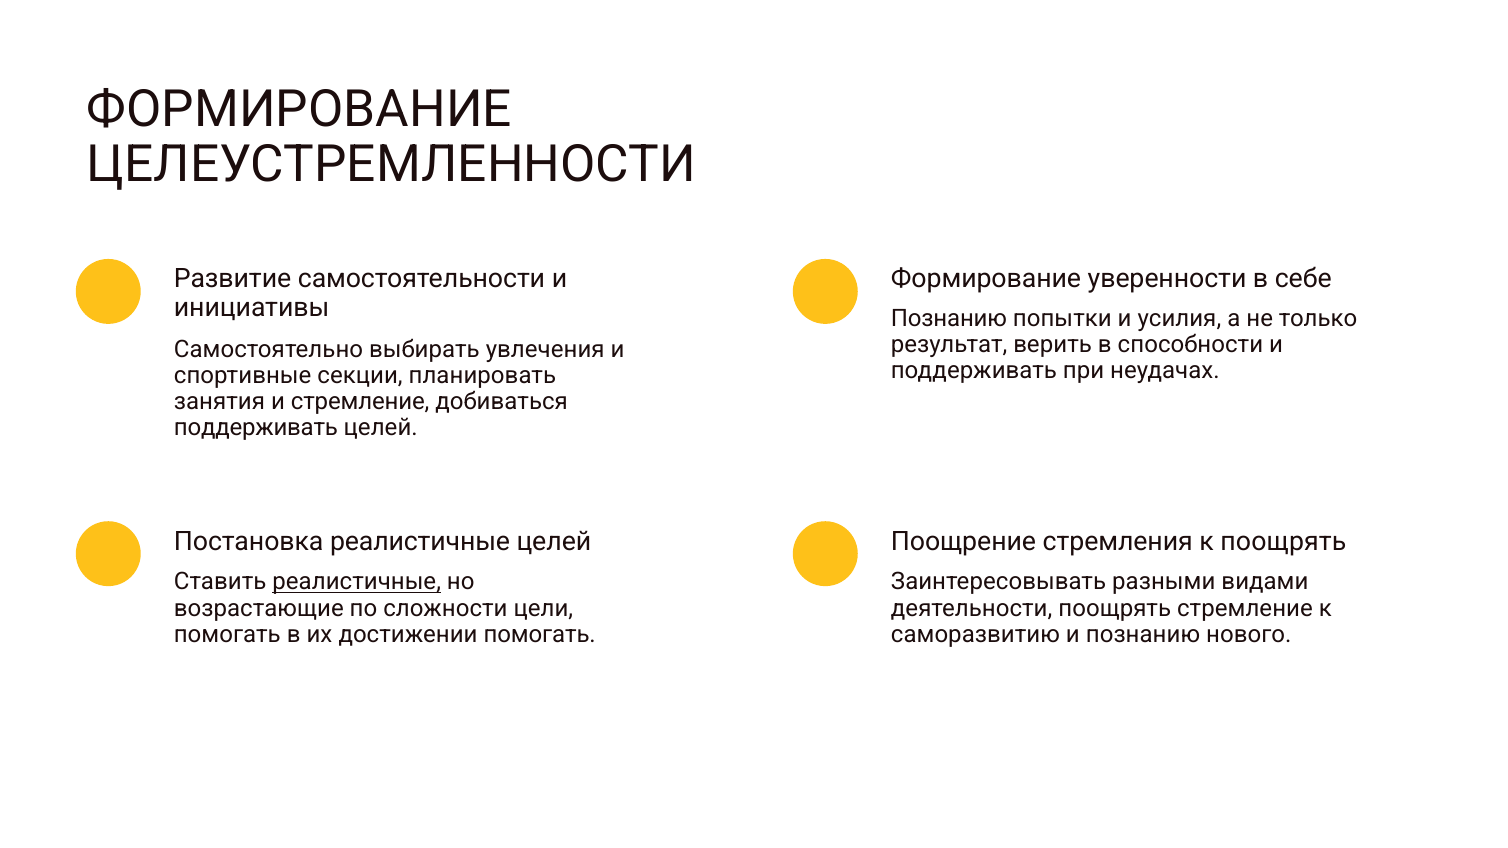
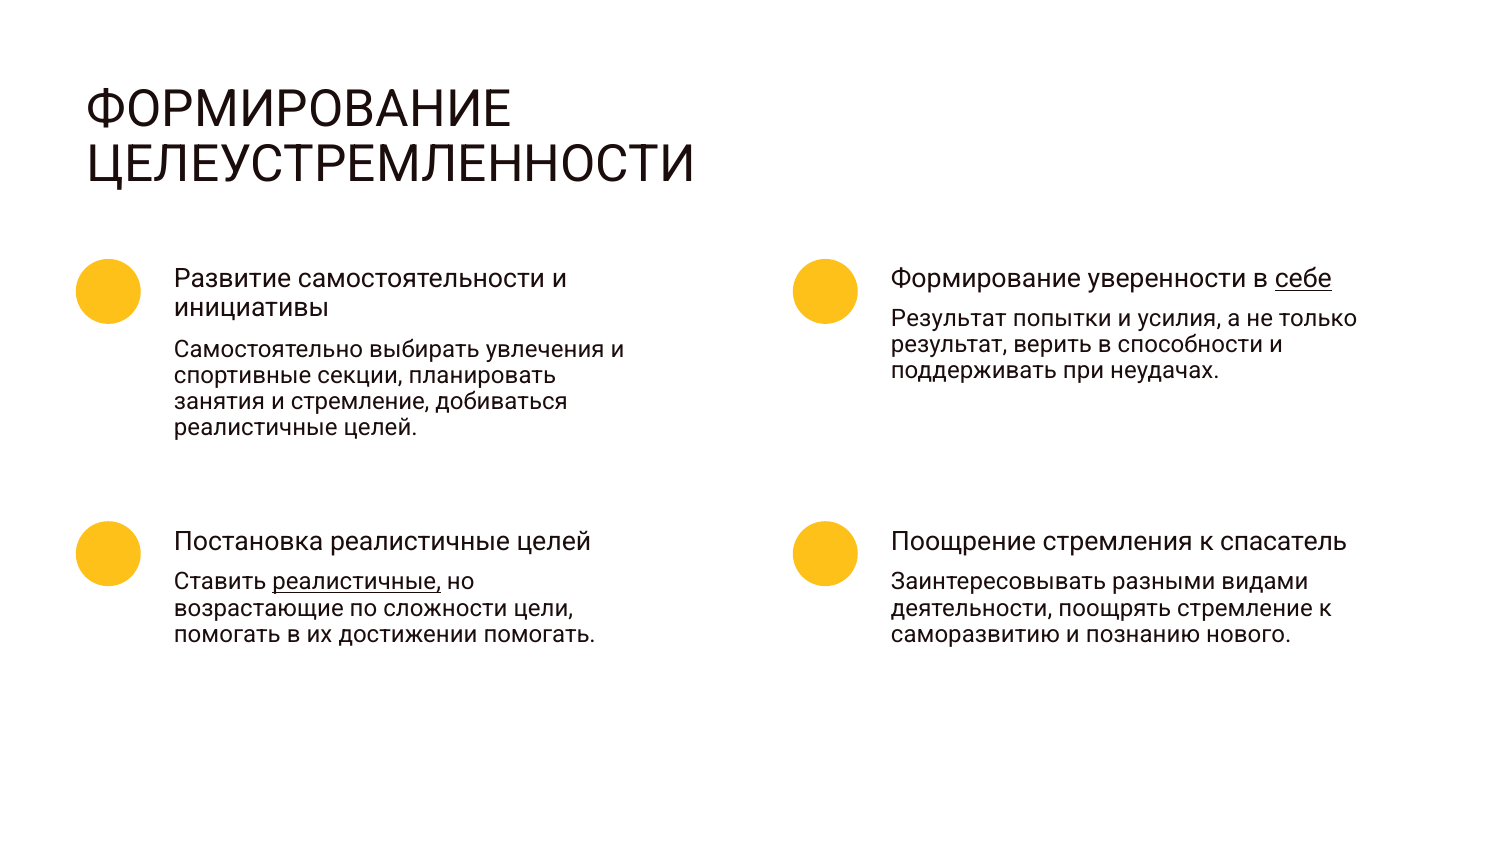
себе underline: none -> present
Познанию at (949, 319): Познанию -> Результат
поддерживать at (256, 428): поддерживать -> реалистичные
к поощрять: поощрять -> спасатель
